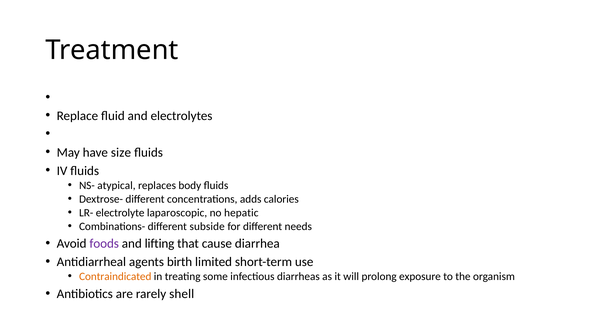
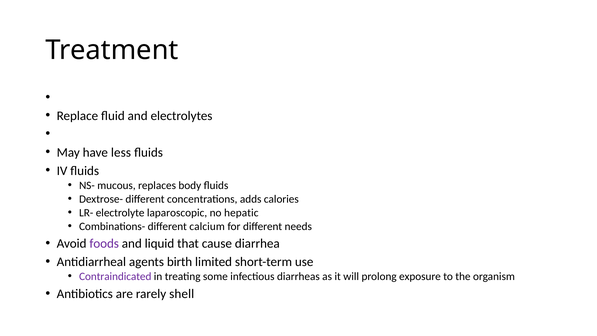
size: size -> less
atypical: atypical -> mucous
subside: subside -> calcium
lifting: lifting -> liquid
Contraindicated colour: orange -> purple
